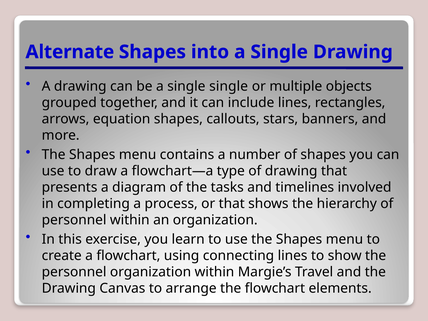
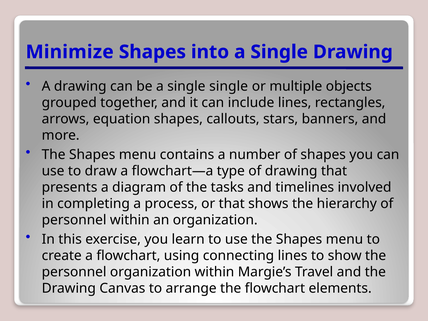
Alternate: Alternate -> Minimize
